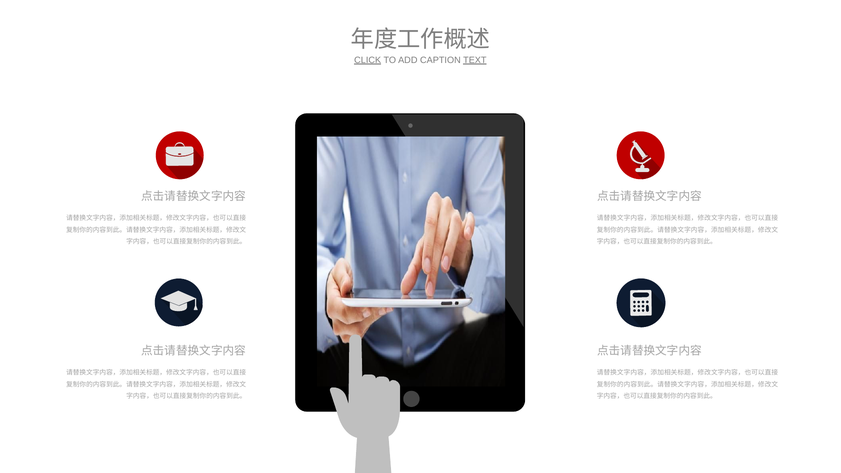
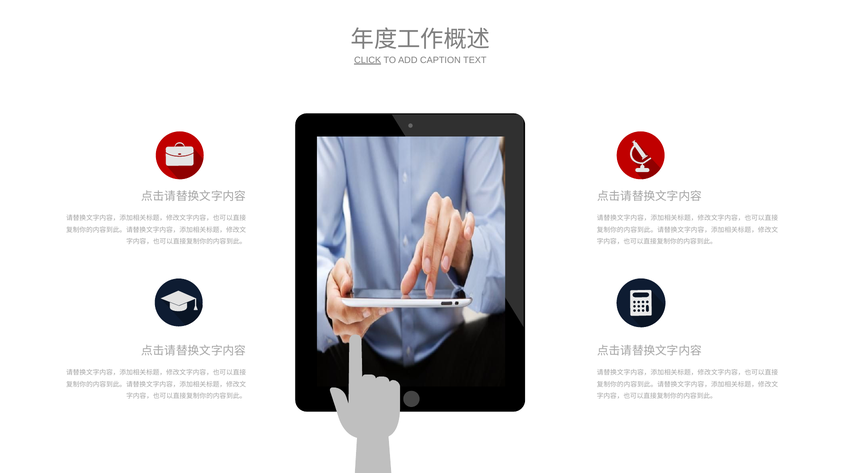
TEXT underline: present -> none
